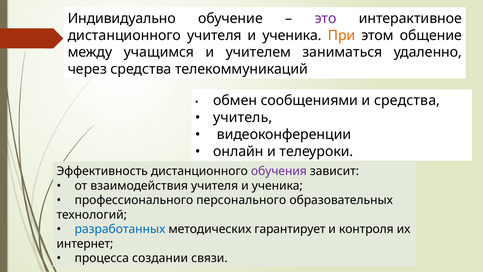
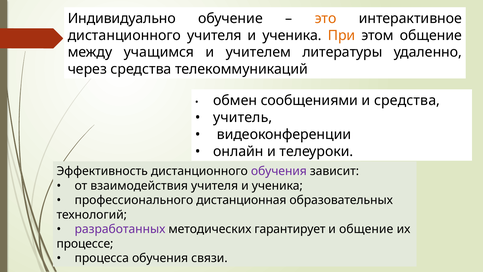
это colour: purple -> orange
заниматься: заниматься -> литературы
персонального: персонального -> дистанционная
разработанных colour: blue -> purple
и контроля: контроля -> общение
интернет: интернет -> процессе
процесса создании: создании -> обучения
